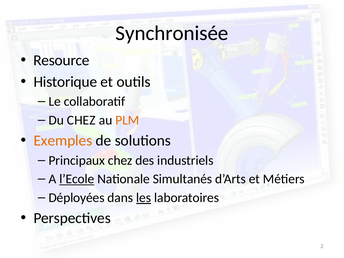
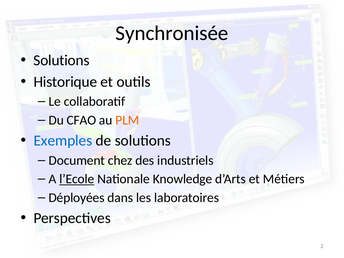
Resource at (61, 60): Resource -> Solutions
Du CHEZ: CHEZ -> CFAO
Exemples colour: orange -> blue
Principaux: Principaux -> Document
Simultanés: Simultanés -> Knowledge
les underline: present -> none
